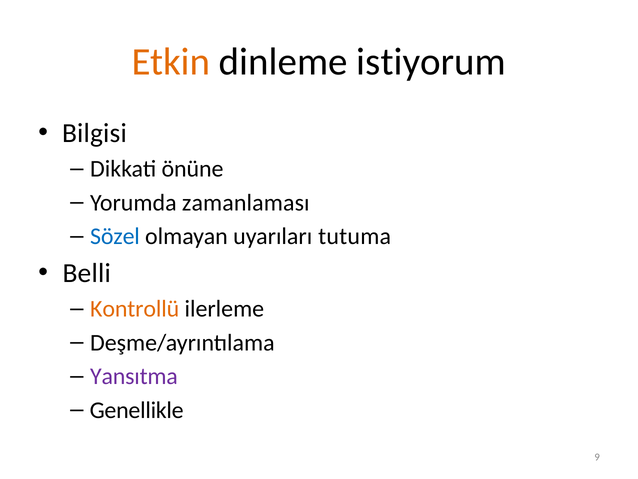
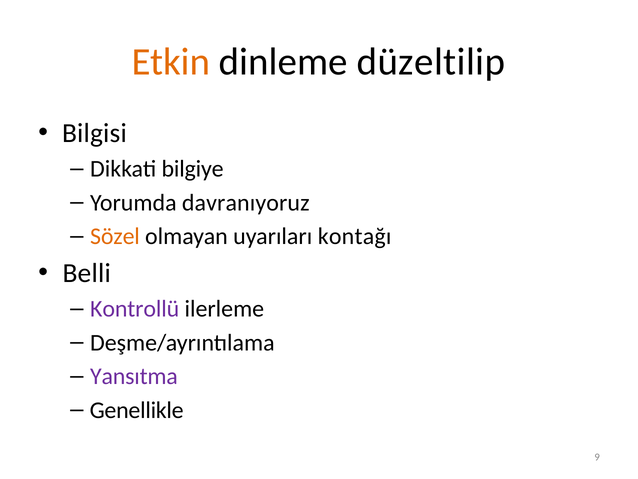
istiyorum: istiyorum -> düzeltilip
önüne: önüne -> bilgiye
zamanlaması: zamanlaması -> davranıyoruz
Sözel colour: blue -> orange
tutuma: tutuma -> kontağı
Kontrollü colour: orange -> purple
